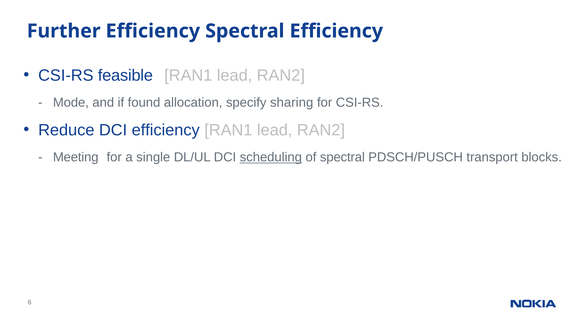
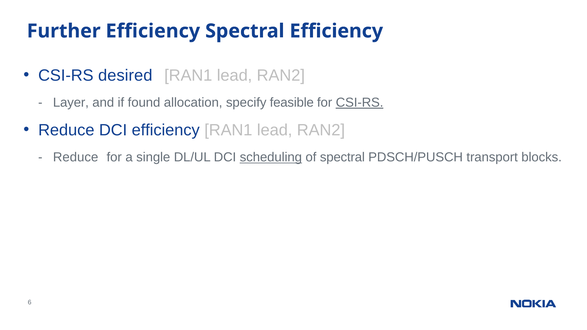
feasible: feasible -> desired
Mode: Mode -> Layer
sharing: sharing -> feasible
CSI-RS at (360, 103) underline: none -> present
Meeting at (76, 157): Meeting -> Reduce
